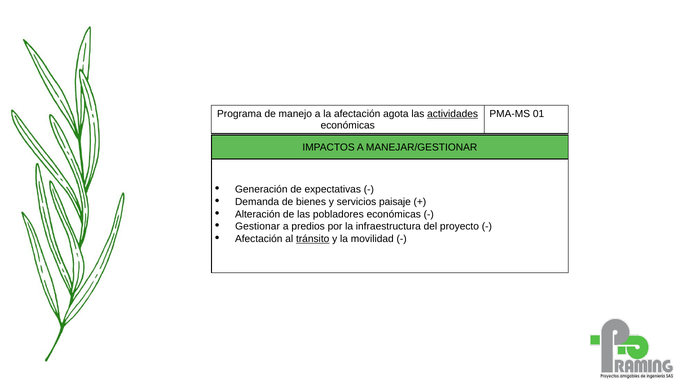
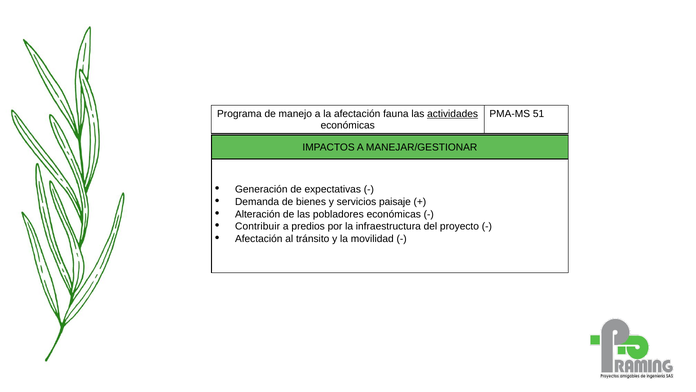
agota: agota -> fauna
01: 01 -> 51
Gestionar: Gestionar -> Contribuir
tránsito underline: present -> none
